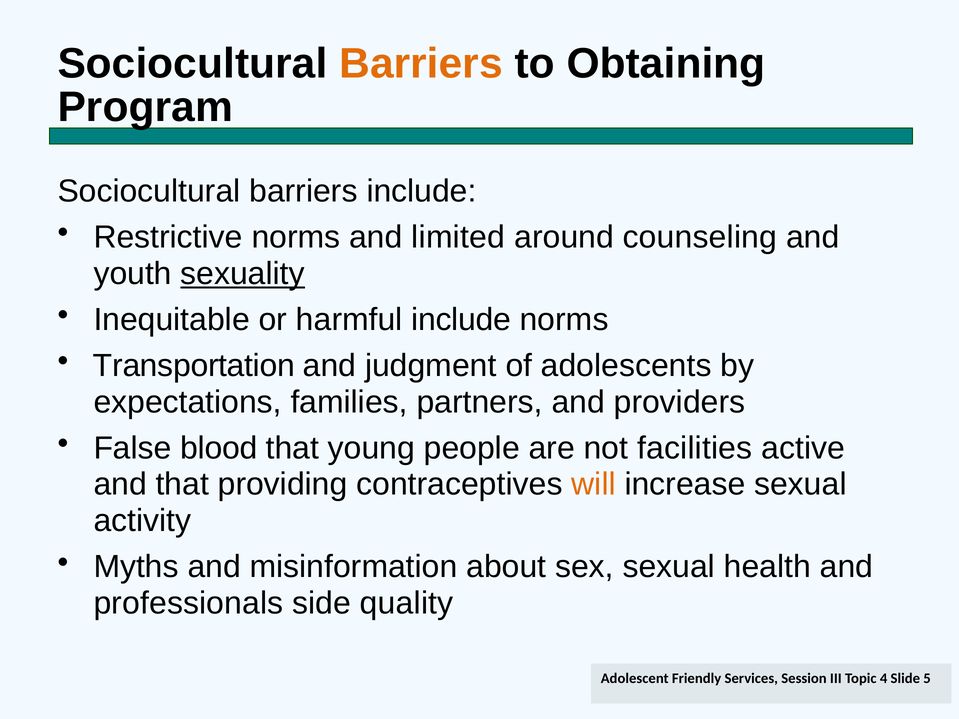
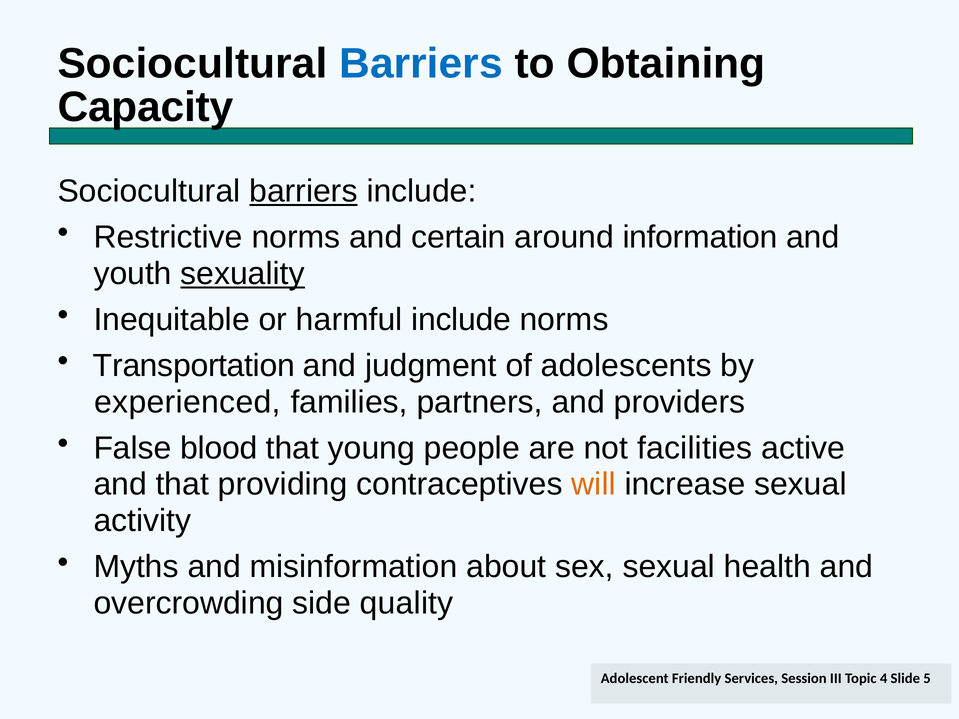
Barriers at (421, 64) colour: orange -> blue
Program: Program -> Capacity
barriers at (303, 191) underline: none -> present
limited: limited -> certain
counseling: counseling -> information
expectations: expectations -> experienced
professionals: professionals -> overcrowding
